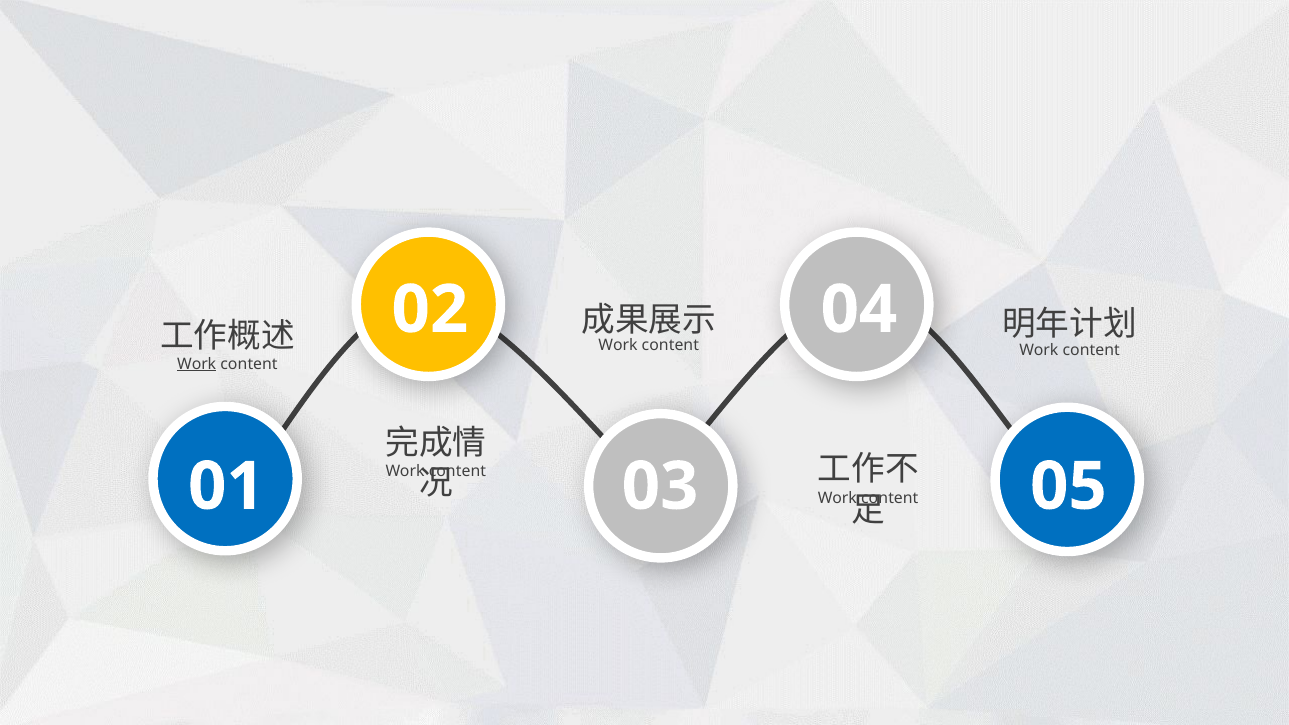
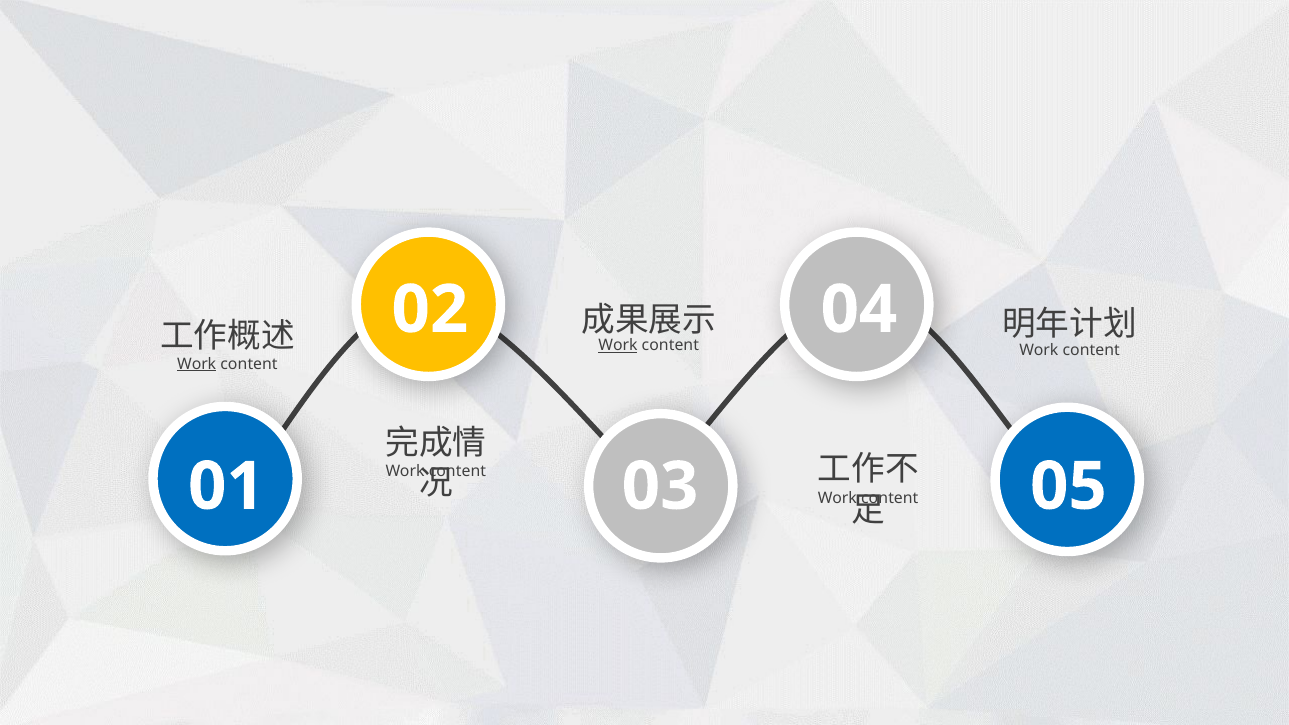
Work at (618, 345) underline: none -> present
